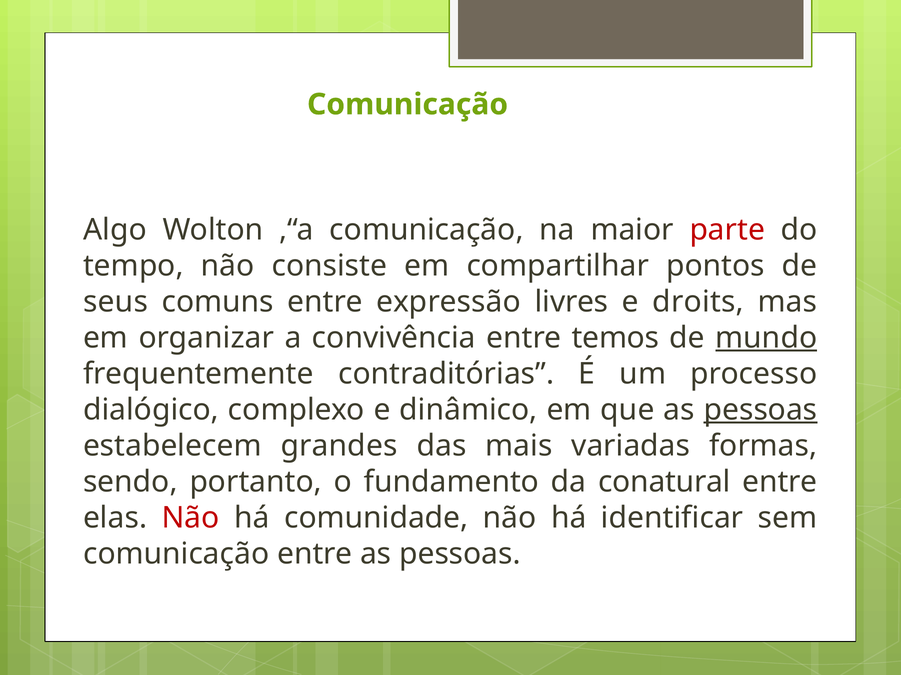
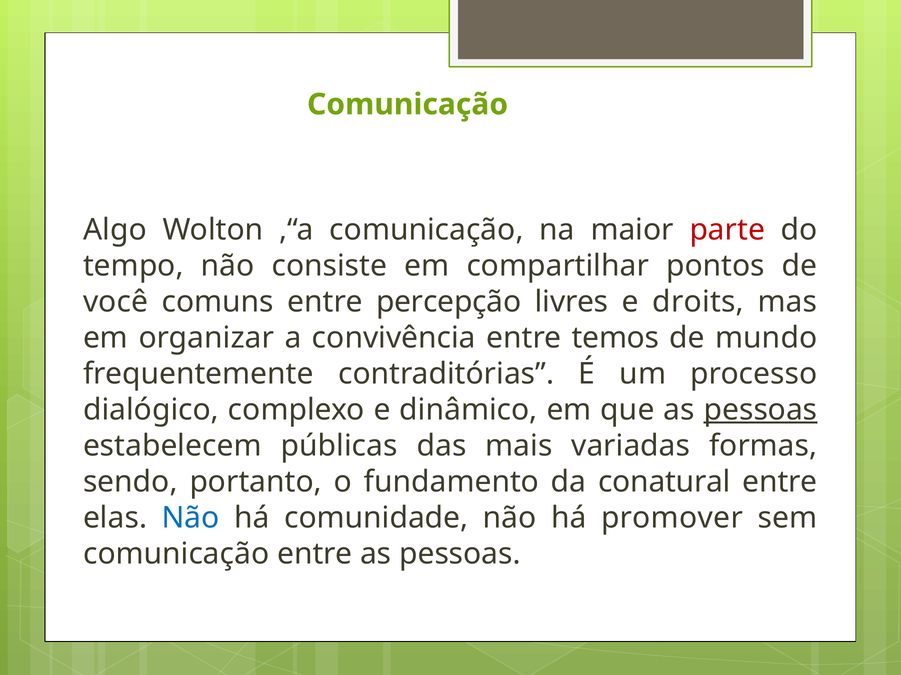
seus: seus -> você
expressão: expressão -> percepção
mundo underline: present -> none
grandes: grandes -> públicas
Não at (191, 518) colour: red -> blue
identificar: identificar -> promover
